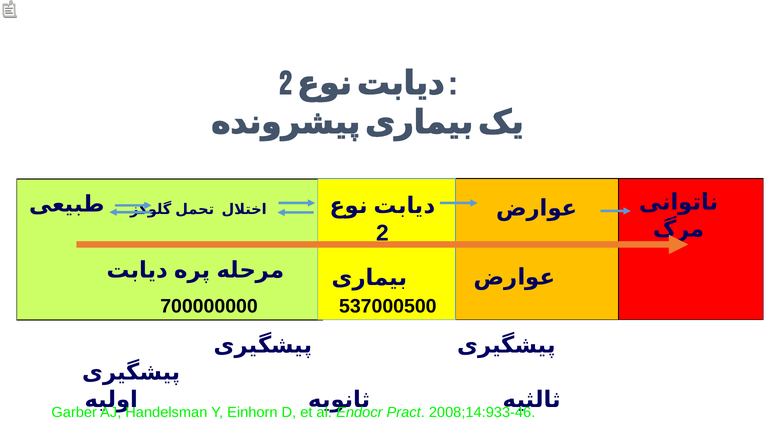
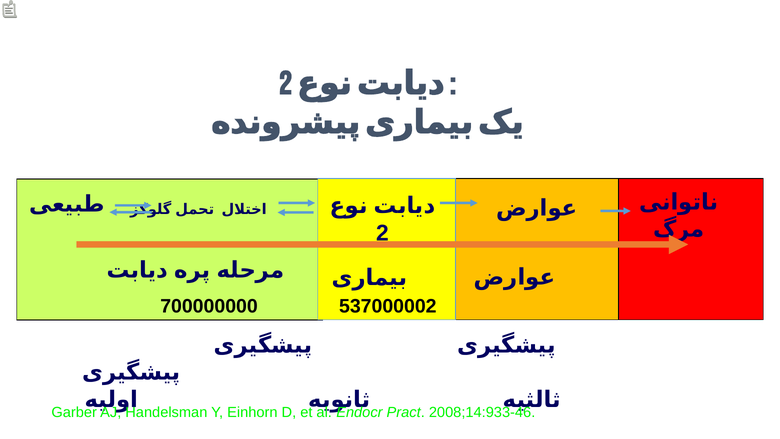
537000500: 537000500 -> 537000002
